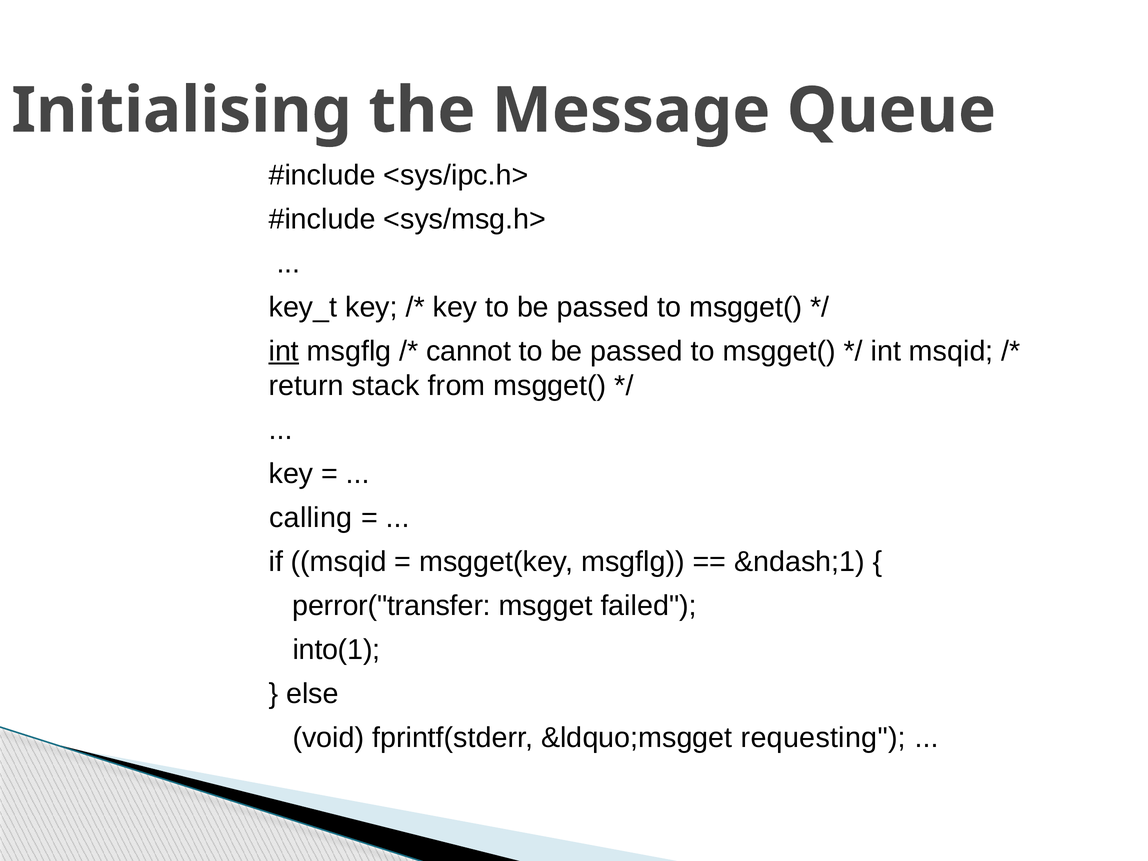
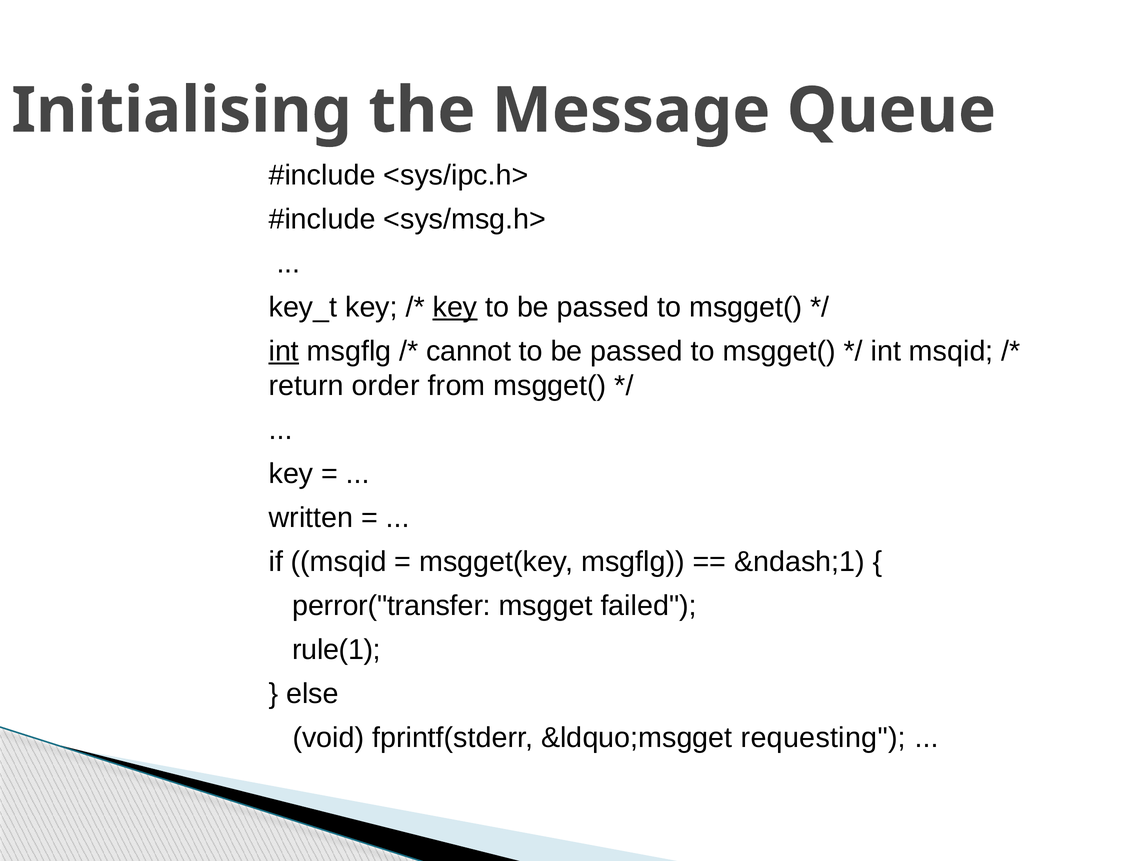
key at (455, 307) underline: none -> present
stack: stack -> order
calling: calling -> written
into(1: into(1 -> rule(1
